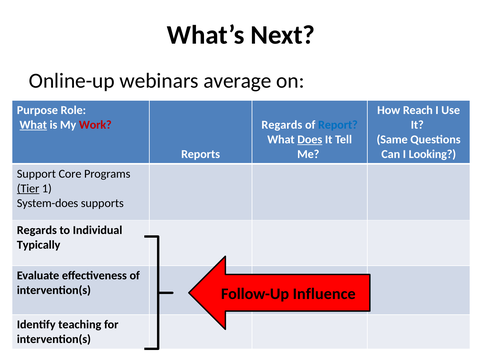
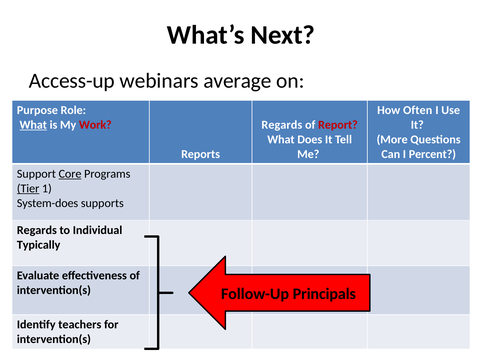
Online-up: Online-up -> Access-up
Reach: Reach -> Often
Report colour: blue -> red
Does underline: present -> none
Same: Same -> More
Looking: Looking -> Percent
Core underline: none -> present
Influence: Influence -> Principals
teaching: teaching -> teachers
